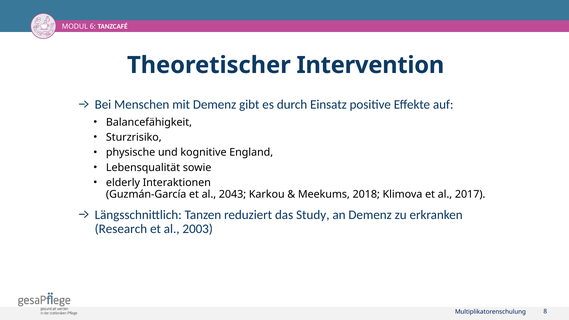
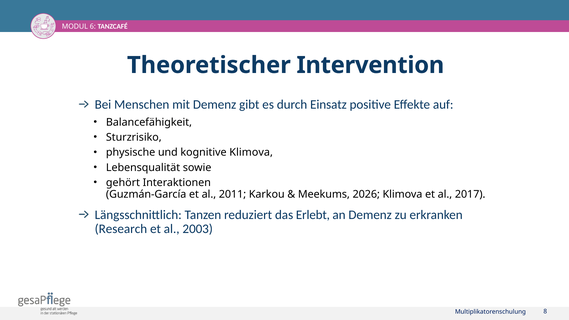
kognitive England: England -> Klimova
elderly: elderly -> gehört
2043: 2043 -> 2011
2018: 2018 -> 2026
Study: Study -> Erlebt
